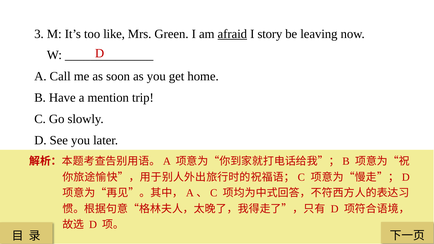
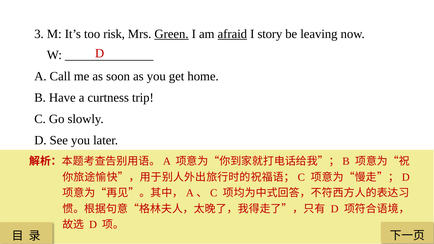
like: like -> risk
Green underline: none -> present
mention: mention -> curtness
